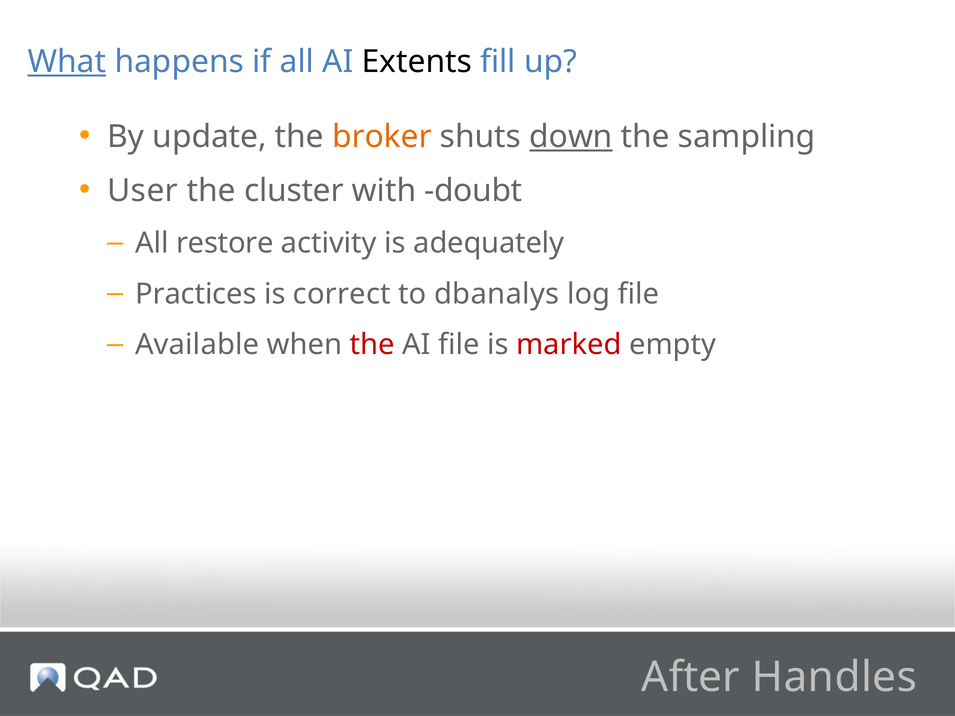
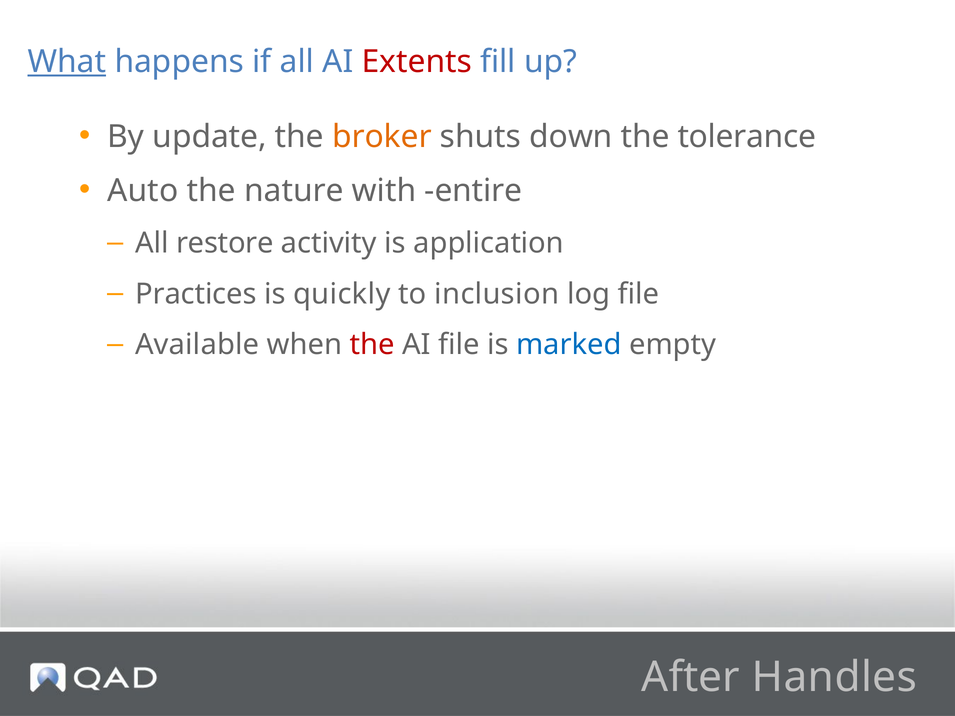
Extents colour: black -> red
down underline: present -> none
sampling: sampling -> tolerance
User: User -> Auto
cluster: cluster -> nature
doubt: doubt -> entire
adequately: adequately -> application
correct: correct -> quickly
dbanalys: dbanalys -> inclusion
marked colour: red -> blue
